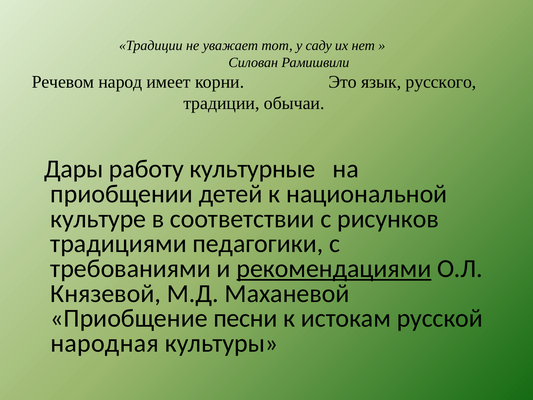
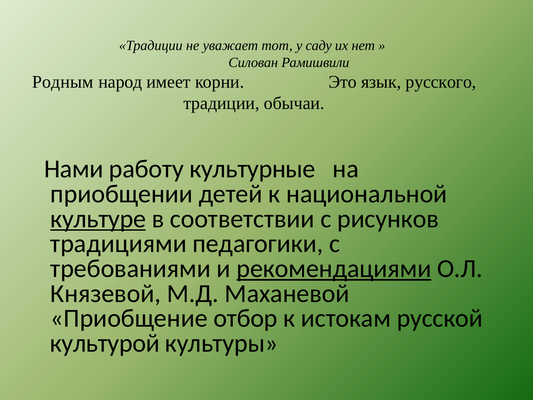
Речевом: Речевом -> Родным
Дары: Дары -> Нами
культуре underline: none -> present
песни: песни -> отбор
народная: народная -> культурой
